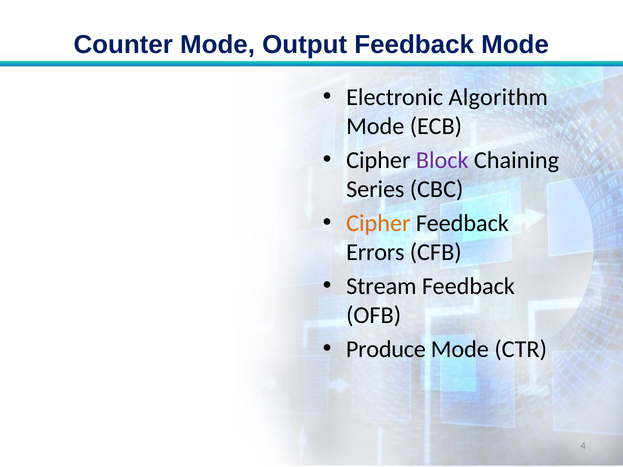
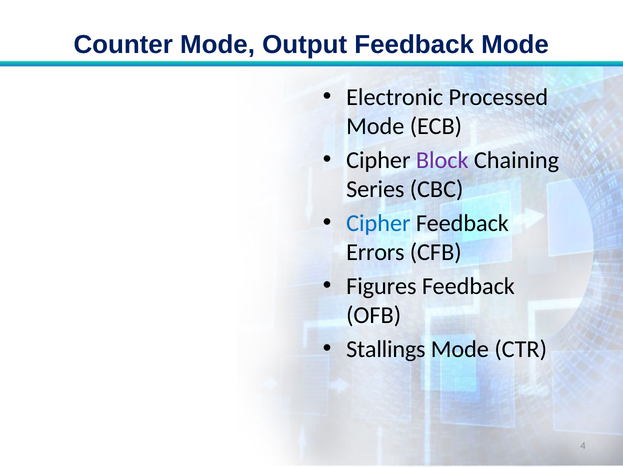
Algorithm: Algorithm -> Processed
Cipher at (378, 223) colour: orange -> blue
Stream: Stream -> Figures
Produce: Produce -> Stallings
